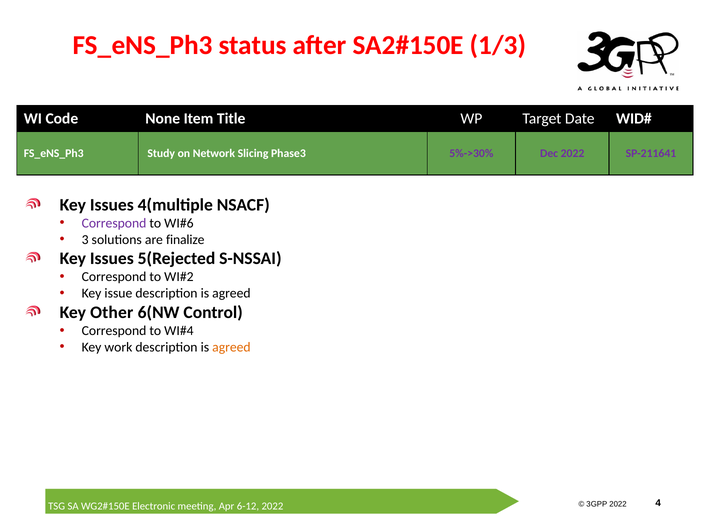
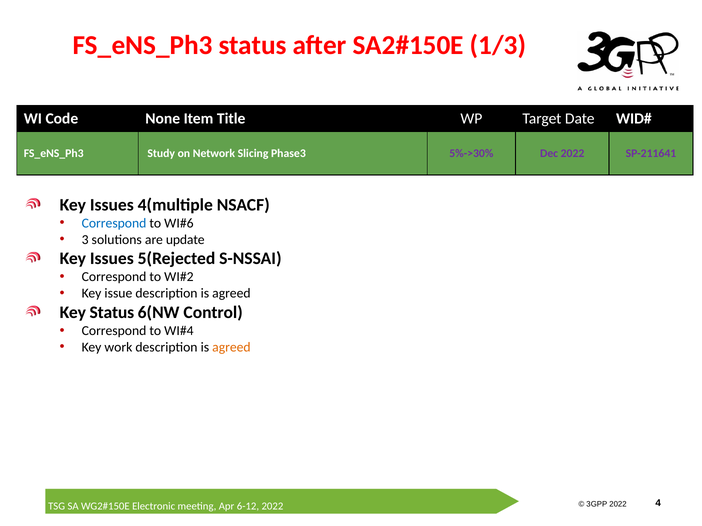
Correspond at (114, 223) colour: purple -> blue
finalize: finalize -> update
Key Other: Other -> Status
